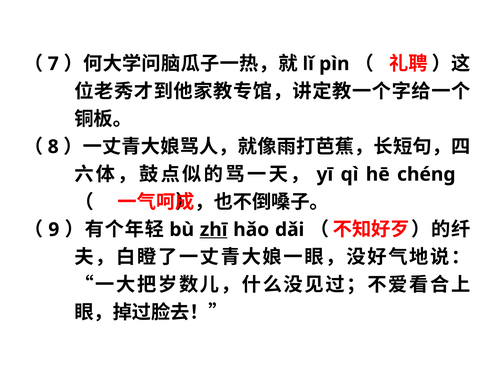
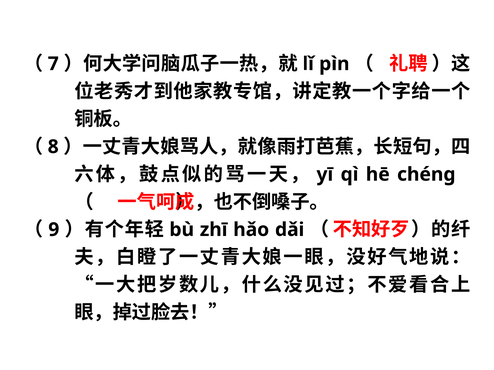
zhī underline: present -> none
